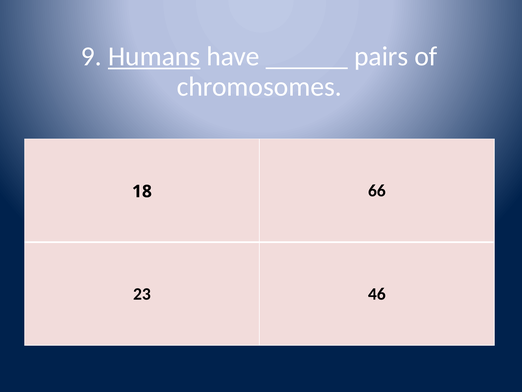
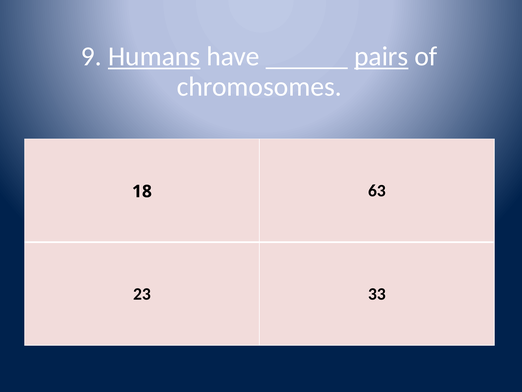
pairs underline: none -> present
66: 66 -> 63
46: 46 -> 33
